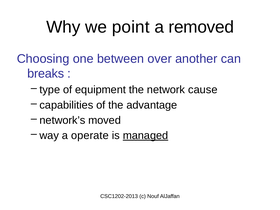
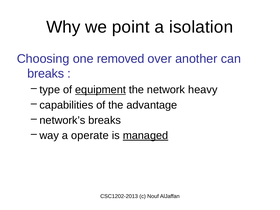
removed: removed -> isolation
between: between -> removed
equipment underline: none -> present
cause: cause -> heavy
network’s moved: moved -> breaks
